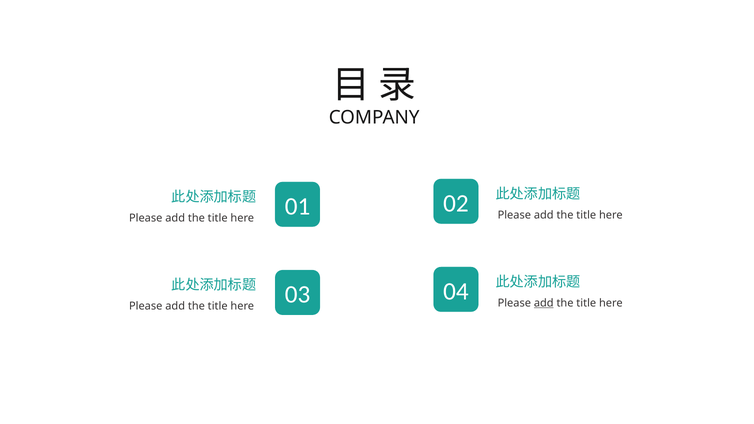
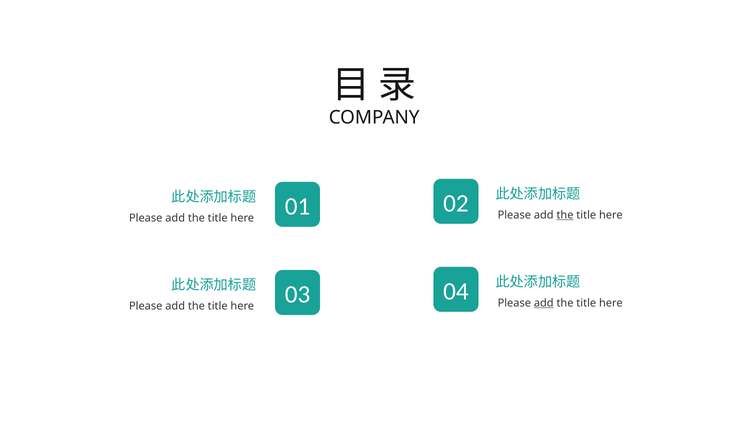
the at (565, 215) underline: none -> present
